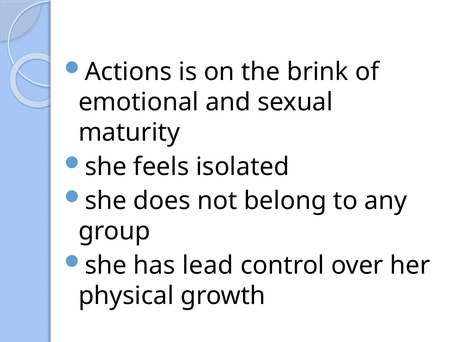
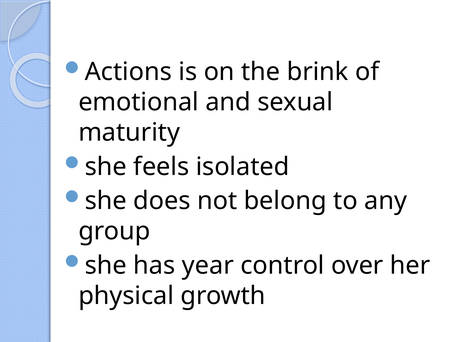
lead: lead -> year
